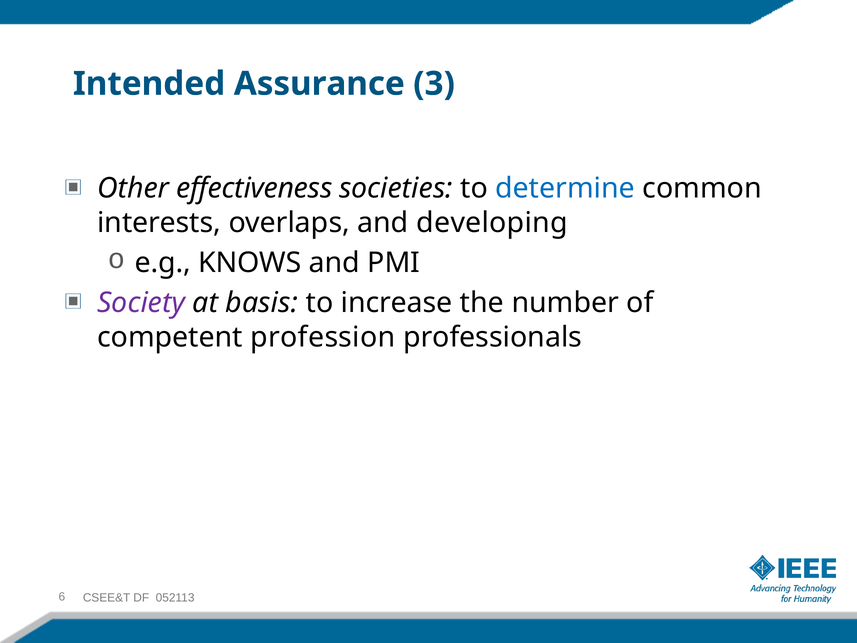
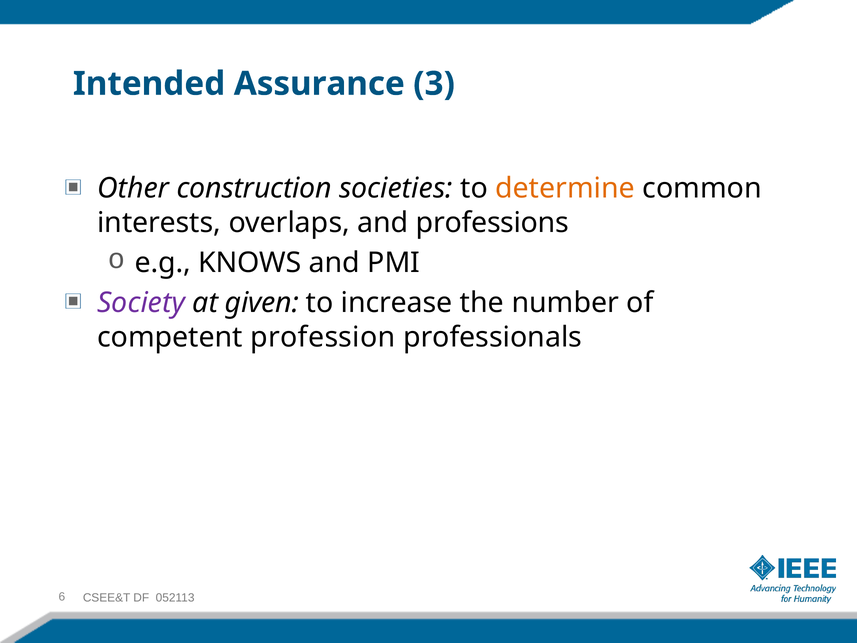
effectiveness: effectiveness -> construction
determine colour: blue -> orange
developing: developing -> professions
basis: basis -> given
